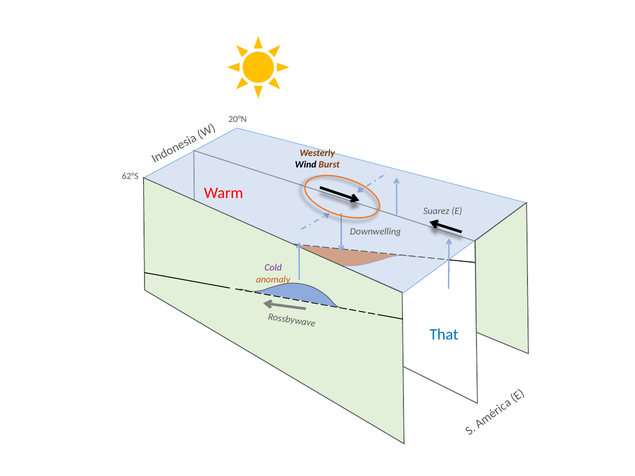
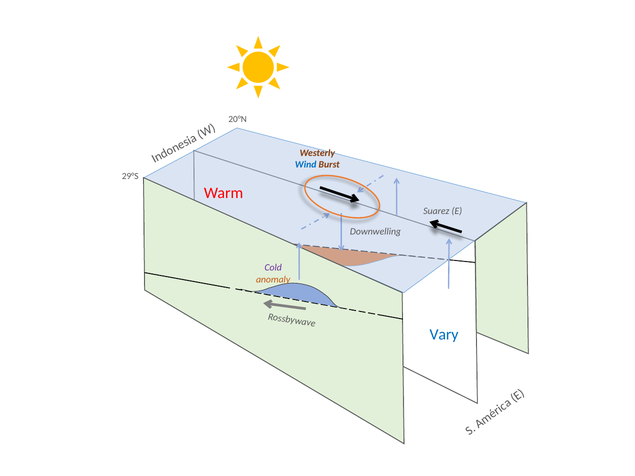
Wind colour: black -> blue
62°S: 62°S -> 29°S
That: That -> Vary
